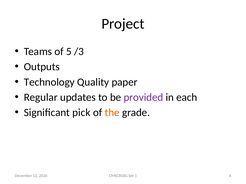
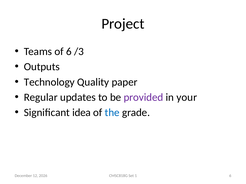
of 5: 5 -> 6
each: each -> your
pick: pick -> idea
the colour: orange -> blue
